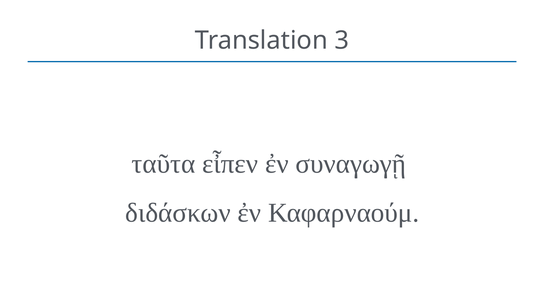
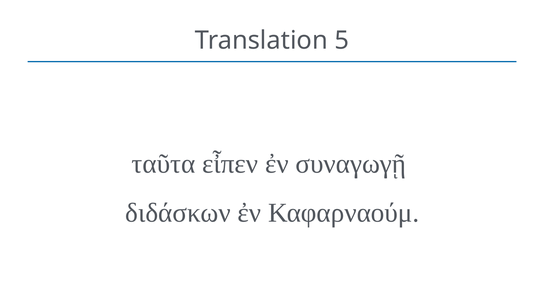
3: 3 -> 5
